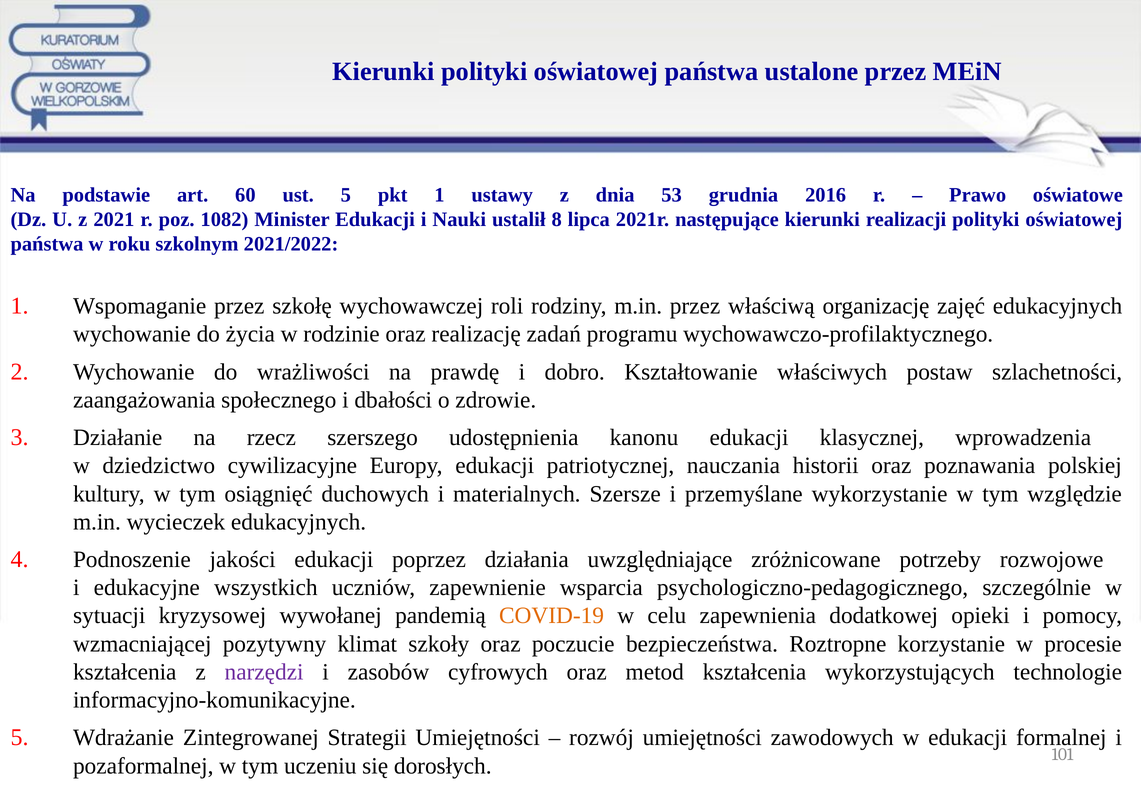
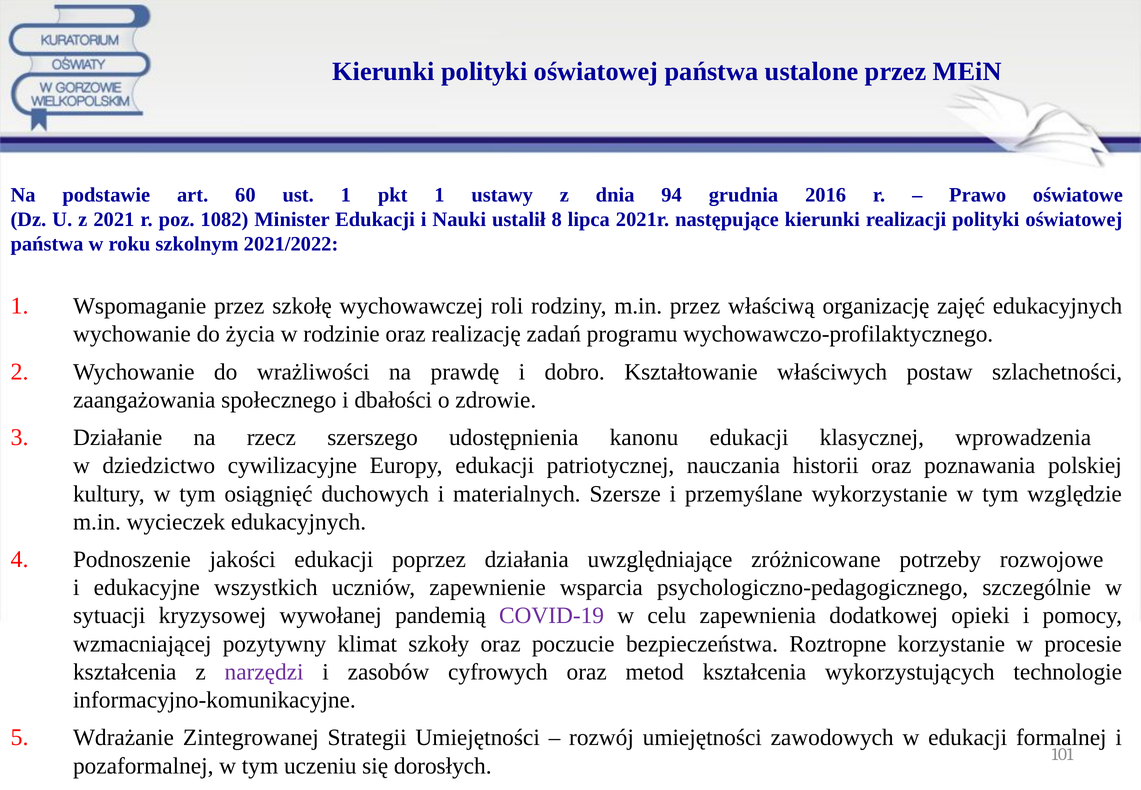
ust 5: 5 -> 1
53: 53 -> 94
COVID-19 colour: orange -> purple
